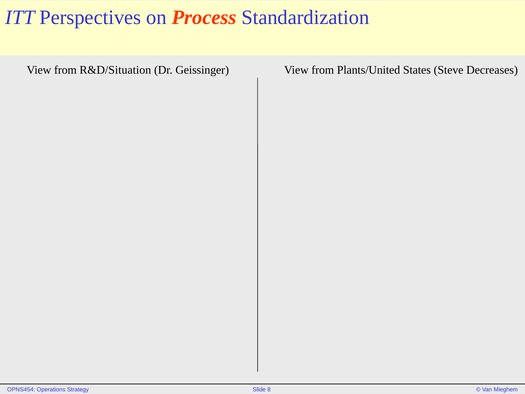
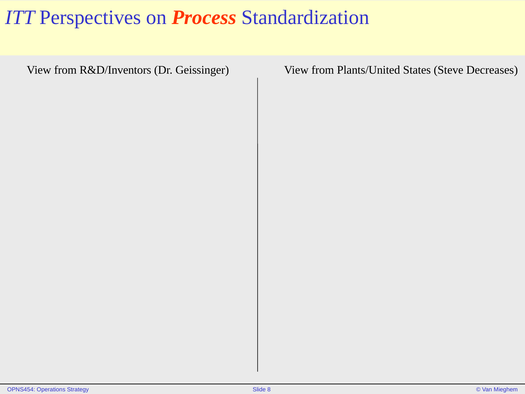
R&D/Situation: R&D/Situation -> R&D/Inventors
